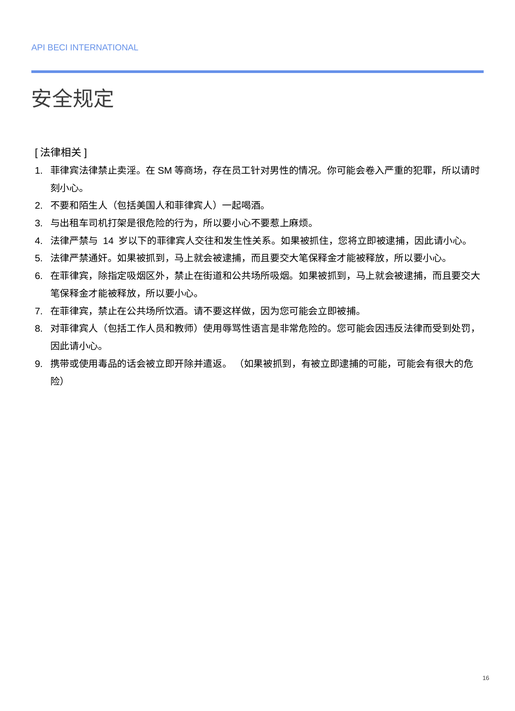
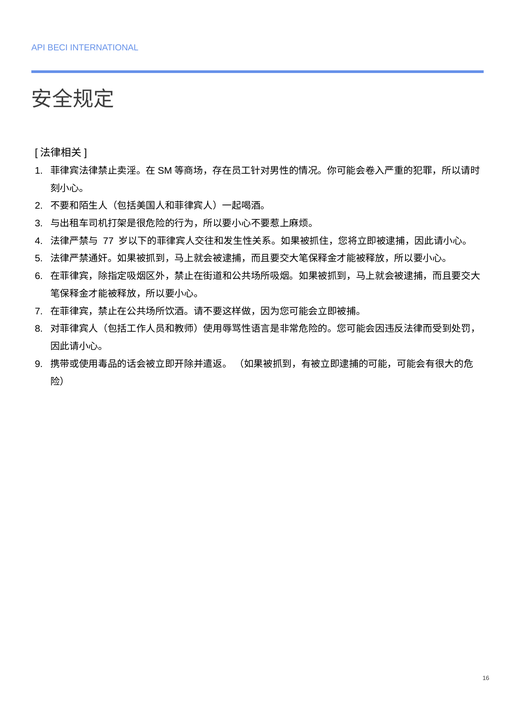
14: 14 -> 77
